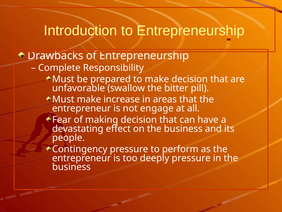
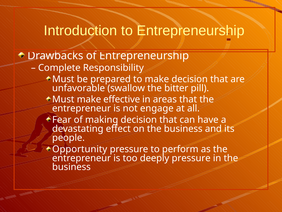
increase: increase -> effective
Contingency: Contingency -> Opportunity
